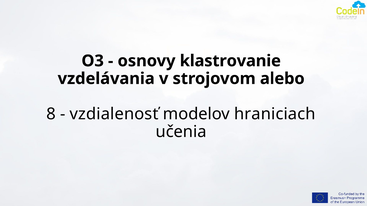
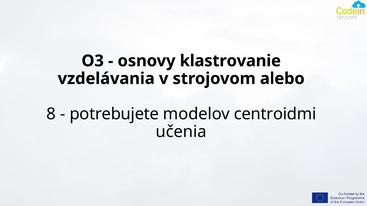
vzdialenosť: vzdialenosť -> potrebujete
hraniciach: hraniciach -> centroidmi
